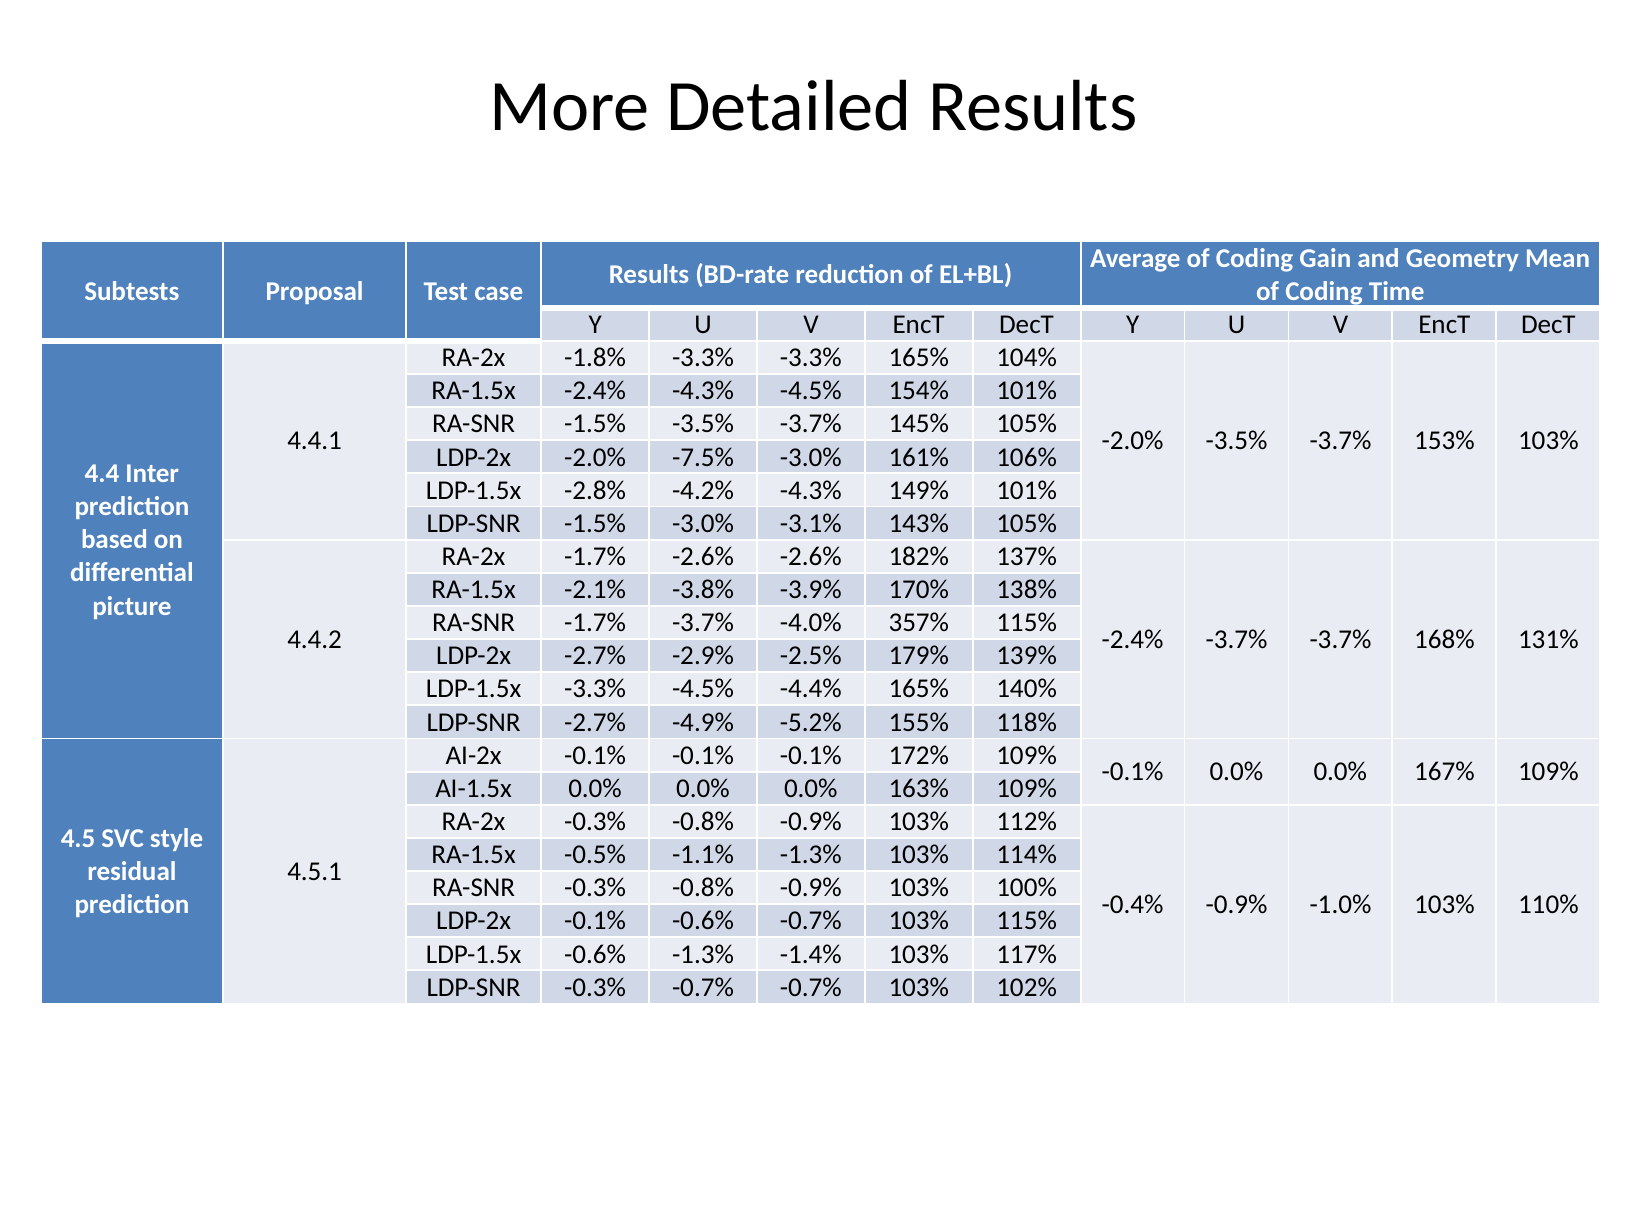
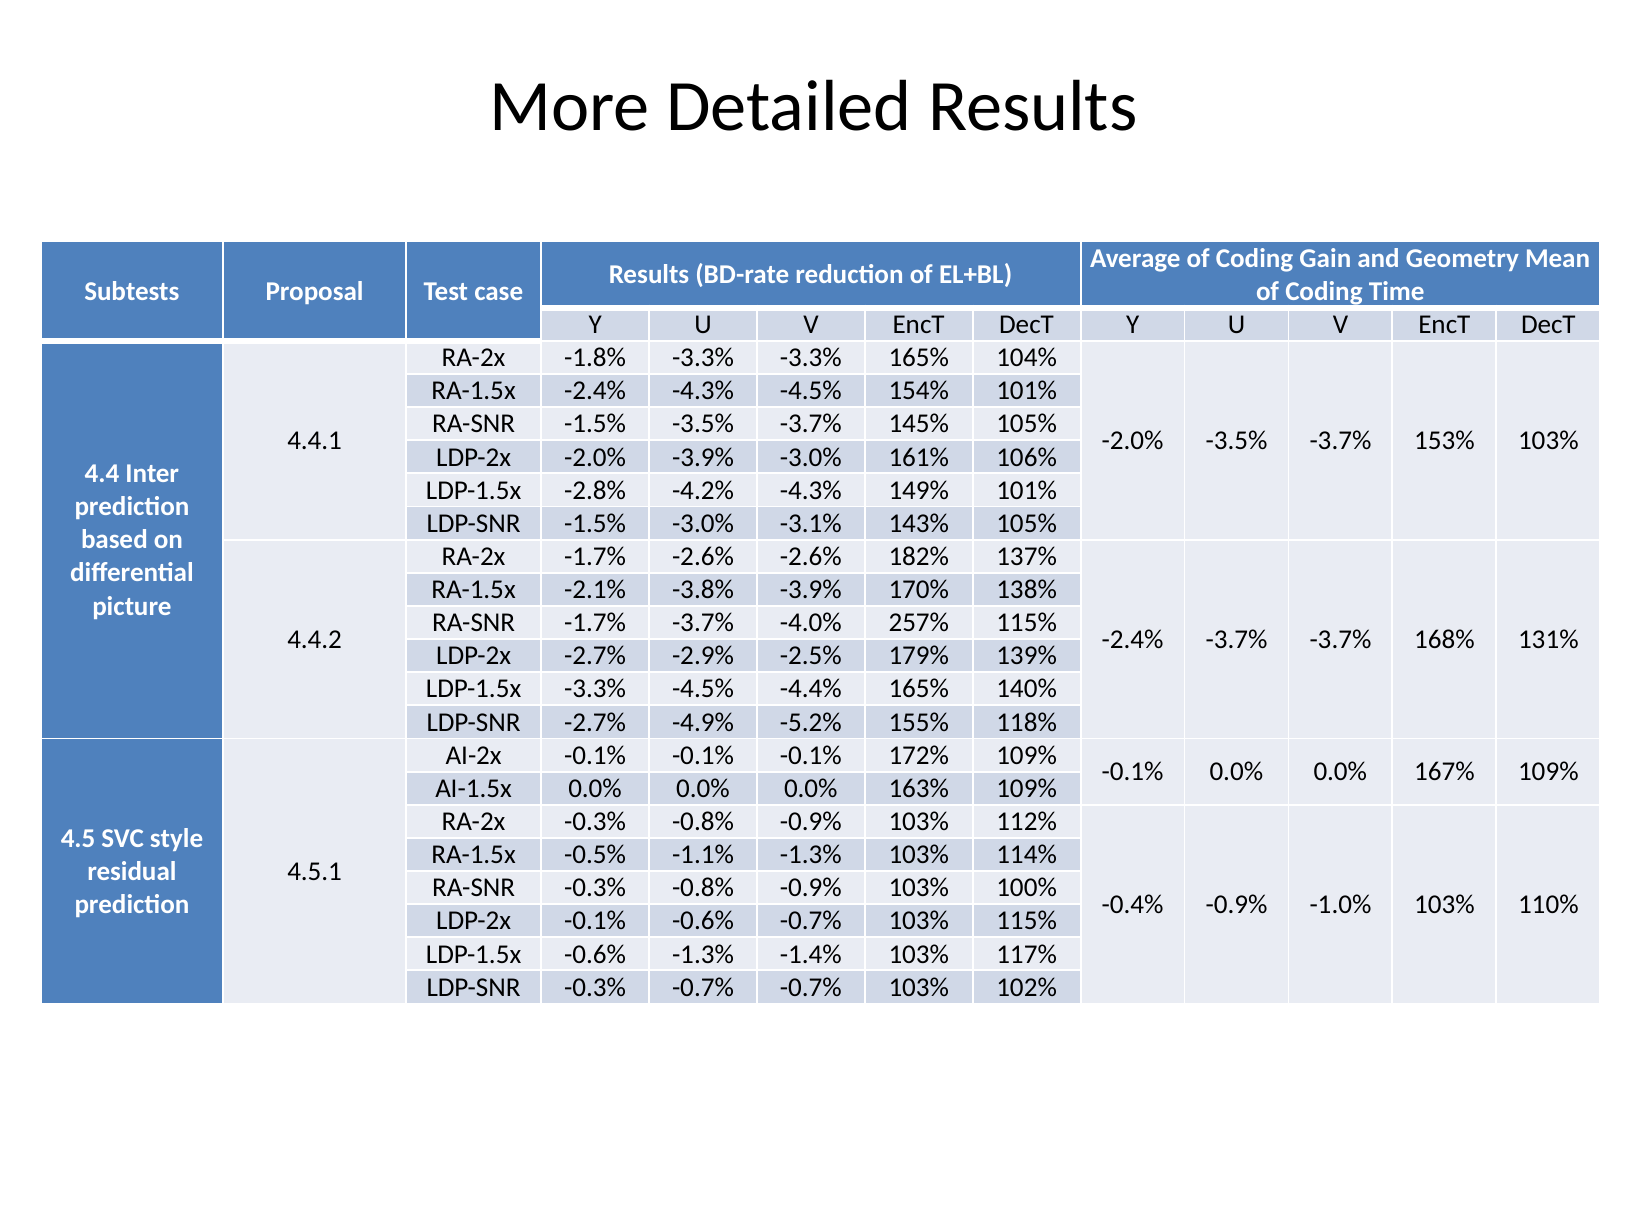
-2.0% -7.5%: -7.5% -> -3.9%
357%: 357% -> 257%
